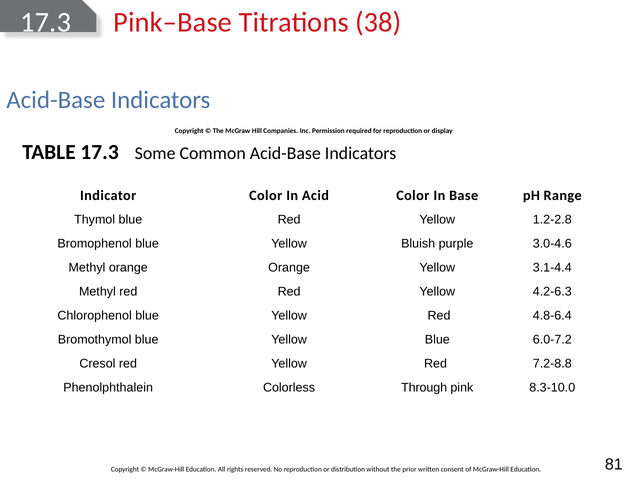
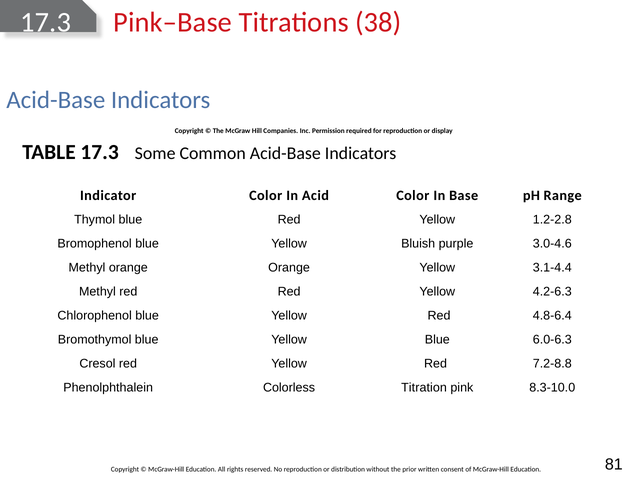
6.0-7.2: 6.0-7.2 -> 6.0-6.3
Through: Through -> Titration
